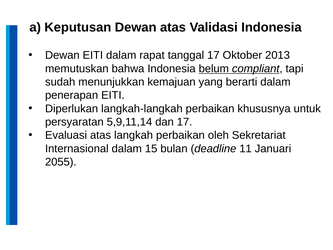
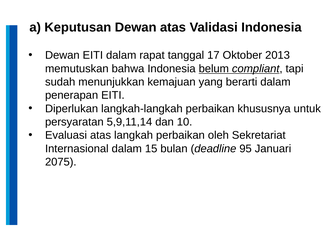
dan 17: 17 -> 10
11: 11 -> 95
2055: 2055 -> 2075
